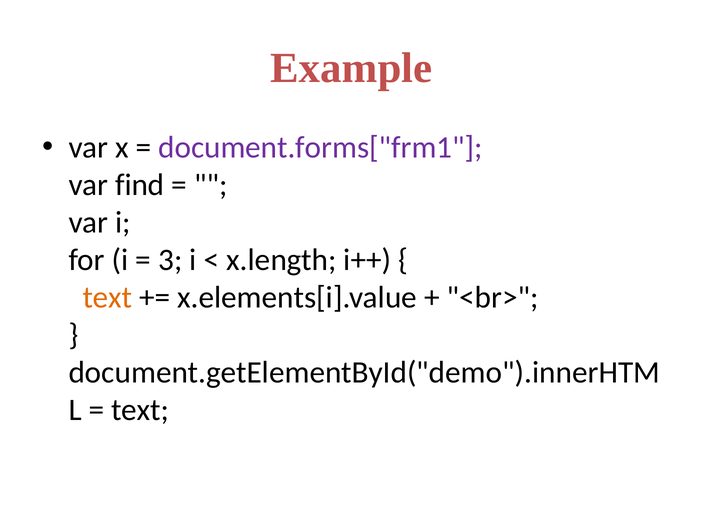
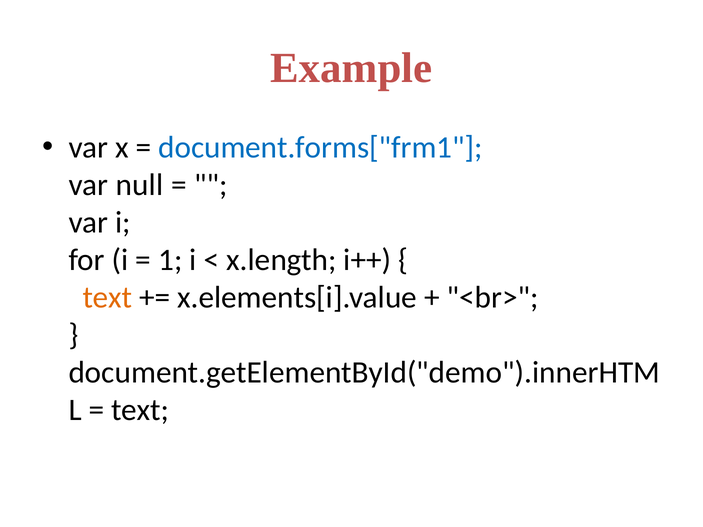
document.forms["frm1 colour: purple -> blue
find: find -> null
3: 3 -> 1
